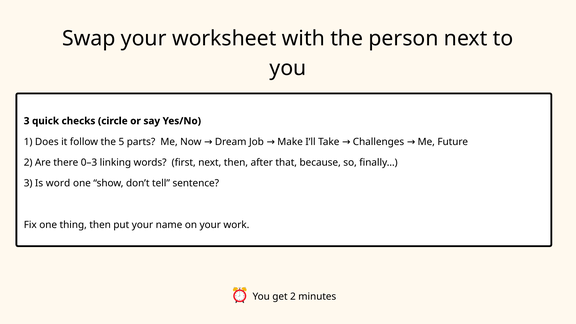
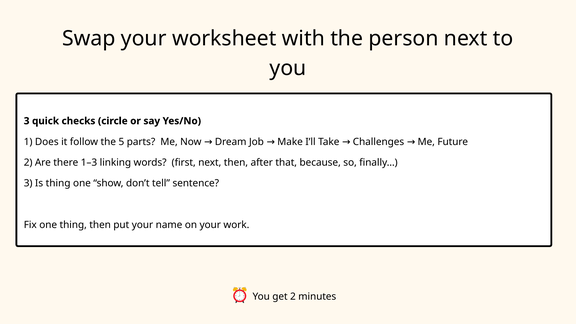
0–3: 0–3 -> 1–3
Is word: word -> thing
